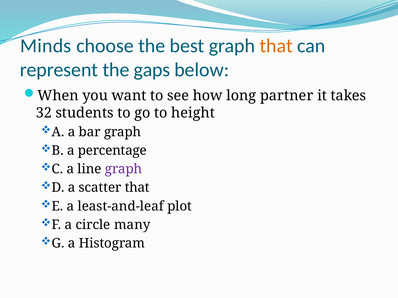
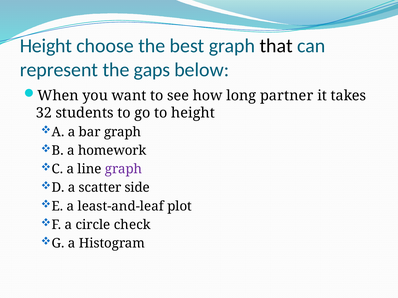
Minds at (46, 46): Minds -> Height
that at (276, 46) colour: orange -> black
percentage: percentage -> homework
scatter that: that -> side
many: many -> check
